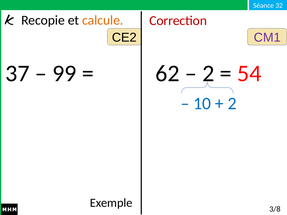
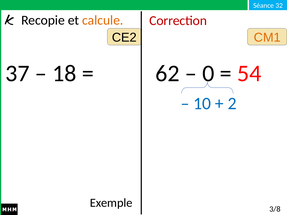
CM1 colour: purple -> orange
99: 99 -> 18
2 at (208, 73): 2 -> 0
